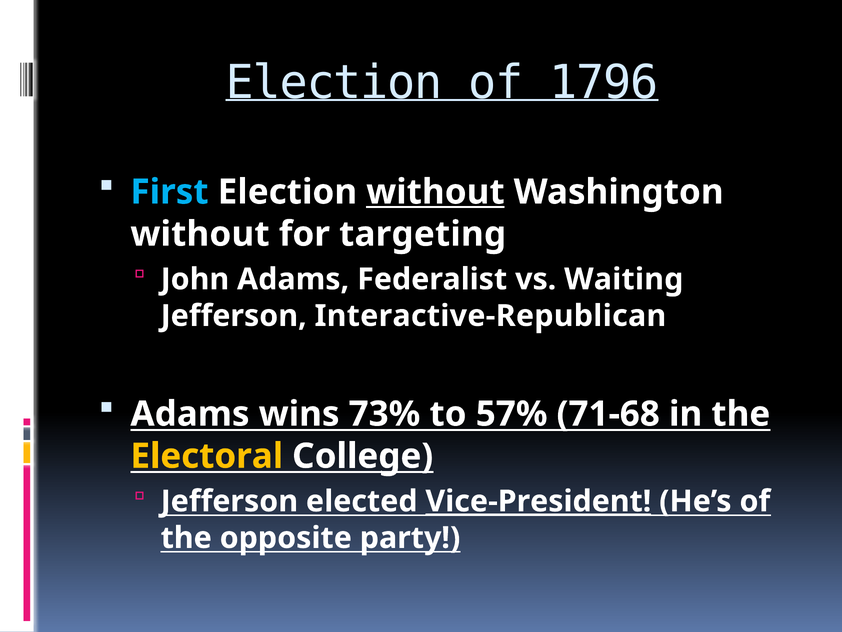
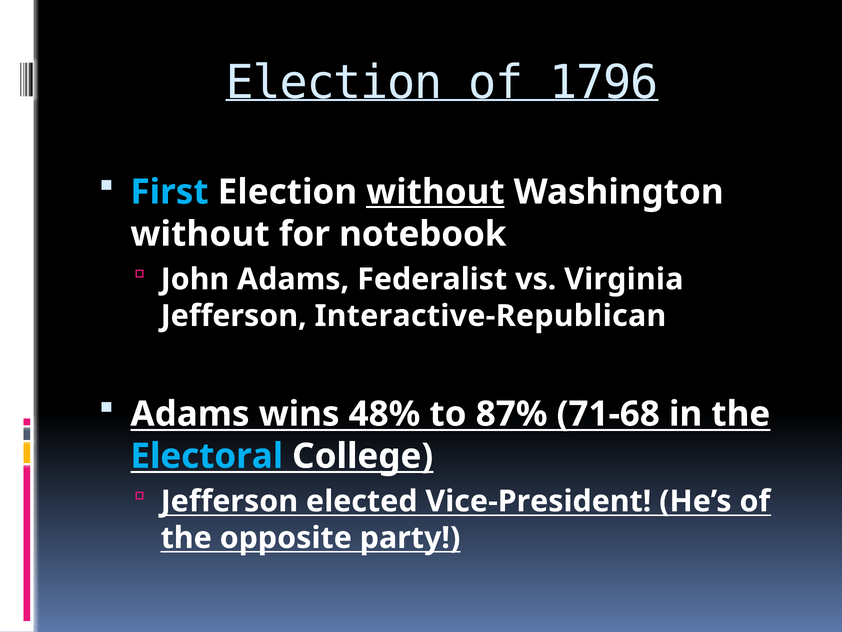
targeting: targeting -> notebook
Waiting: Waiting -> Virginia
73%: 73% -> 48%
57%: 57% -> 87%
Electoral colour: yellow -> light blue
Vice-President underline: present -> none
